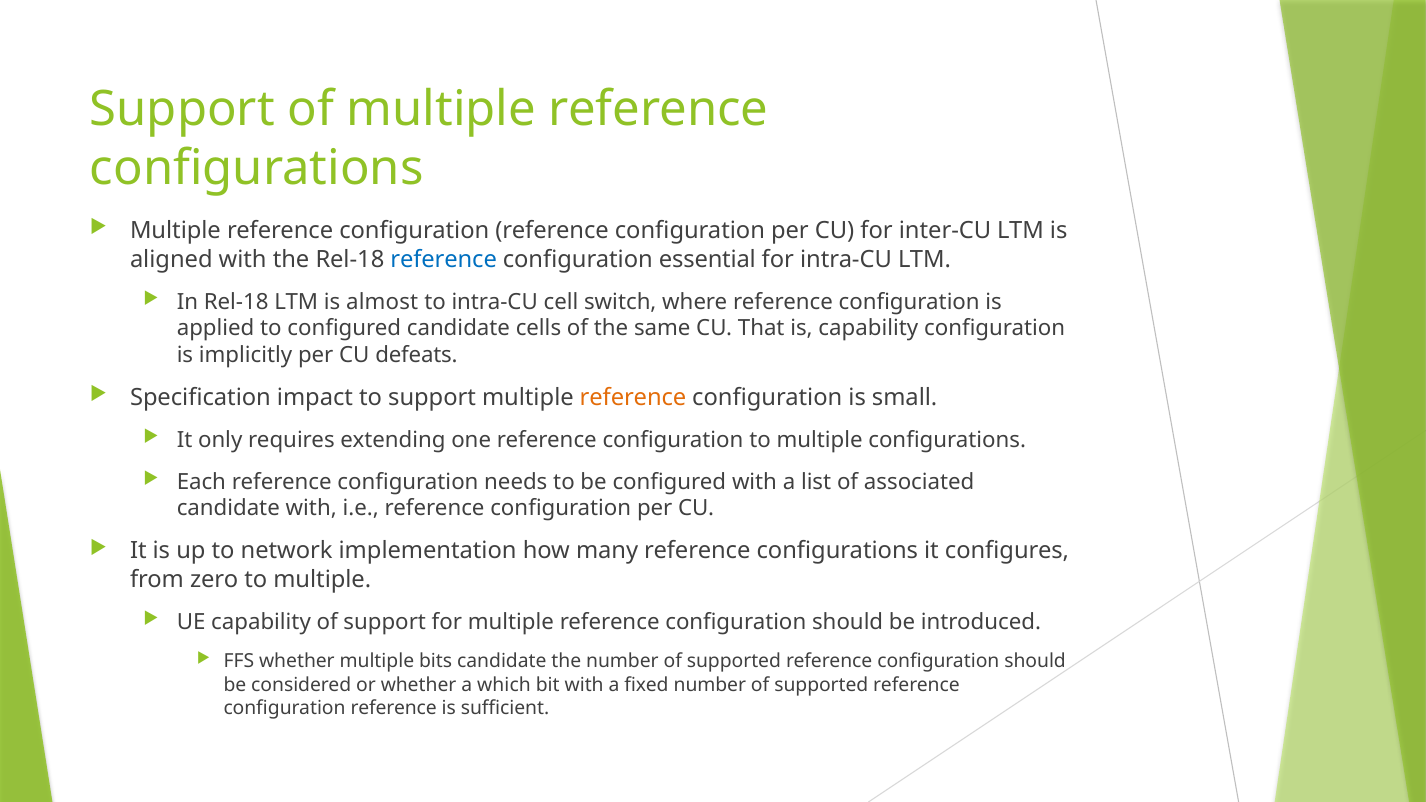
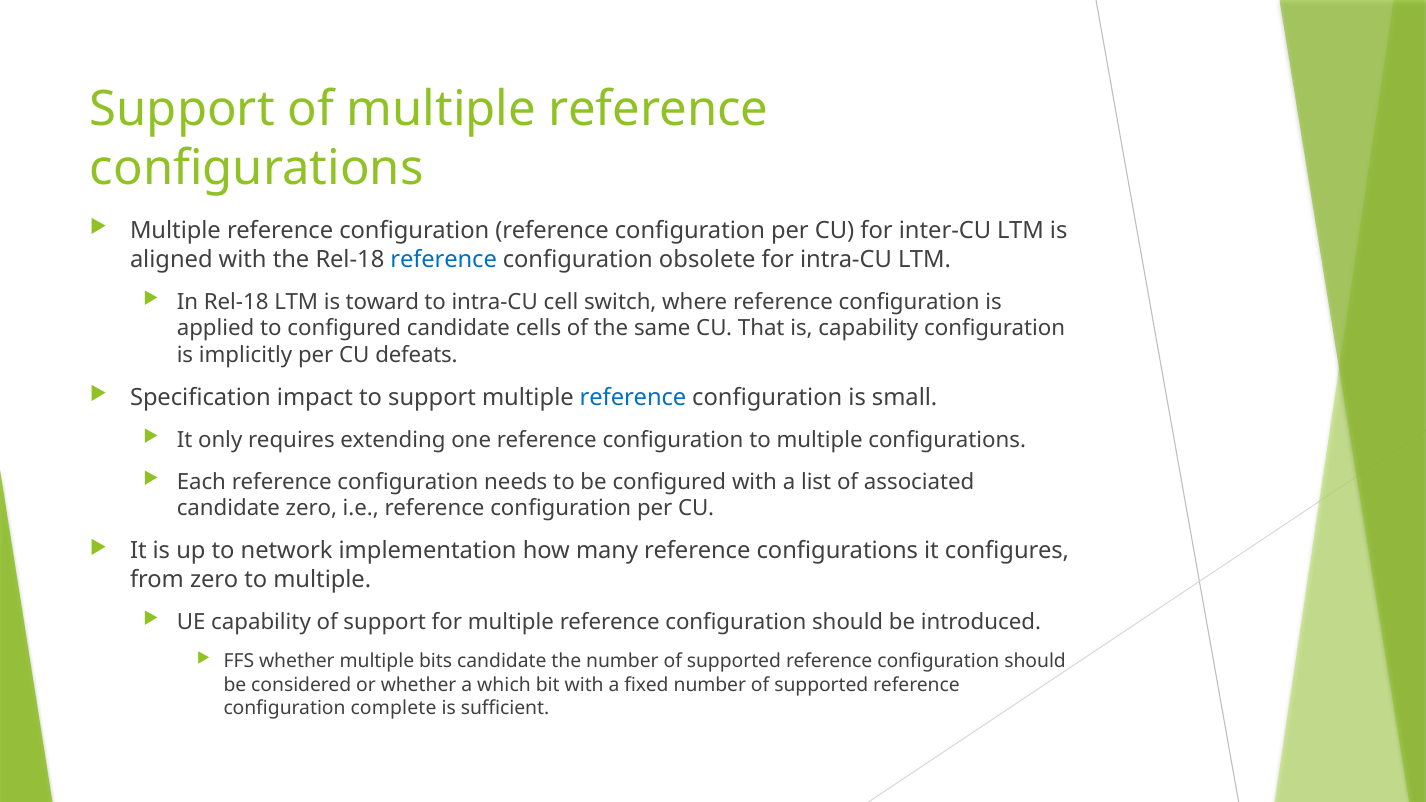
essential: essential -> obsolete
almost: almost -> toward
reference at (633, 398) colour: orange -> blue
candidate with: with -> zero
reference at (394, 708): reference -> complete
